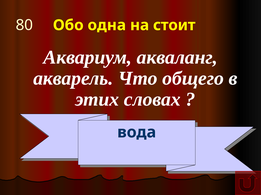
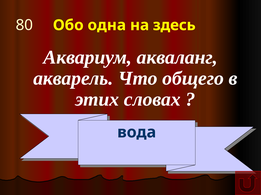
стоит: стоит -> здесь
